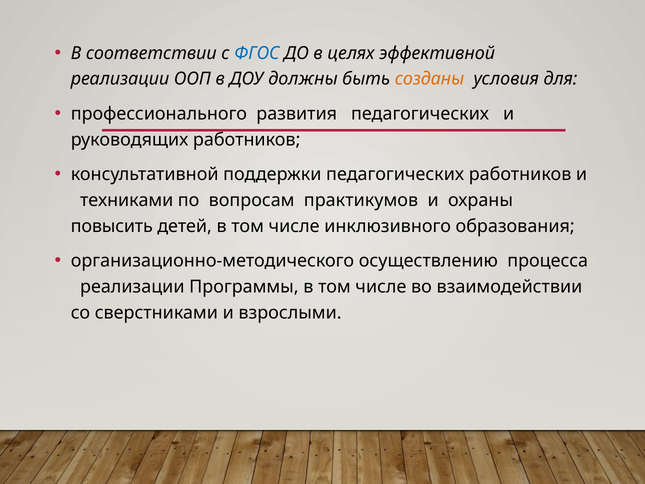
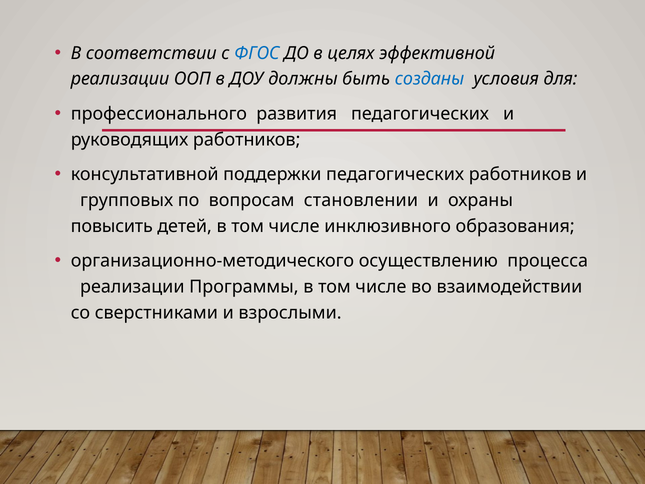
созданы colour: orange -> blue
техниками: техниками -> групповых
практикумов: практикумов -> становлении
